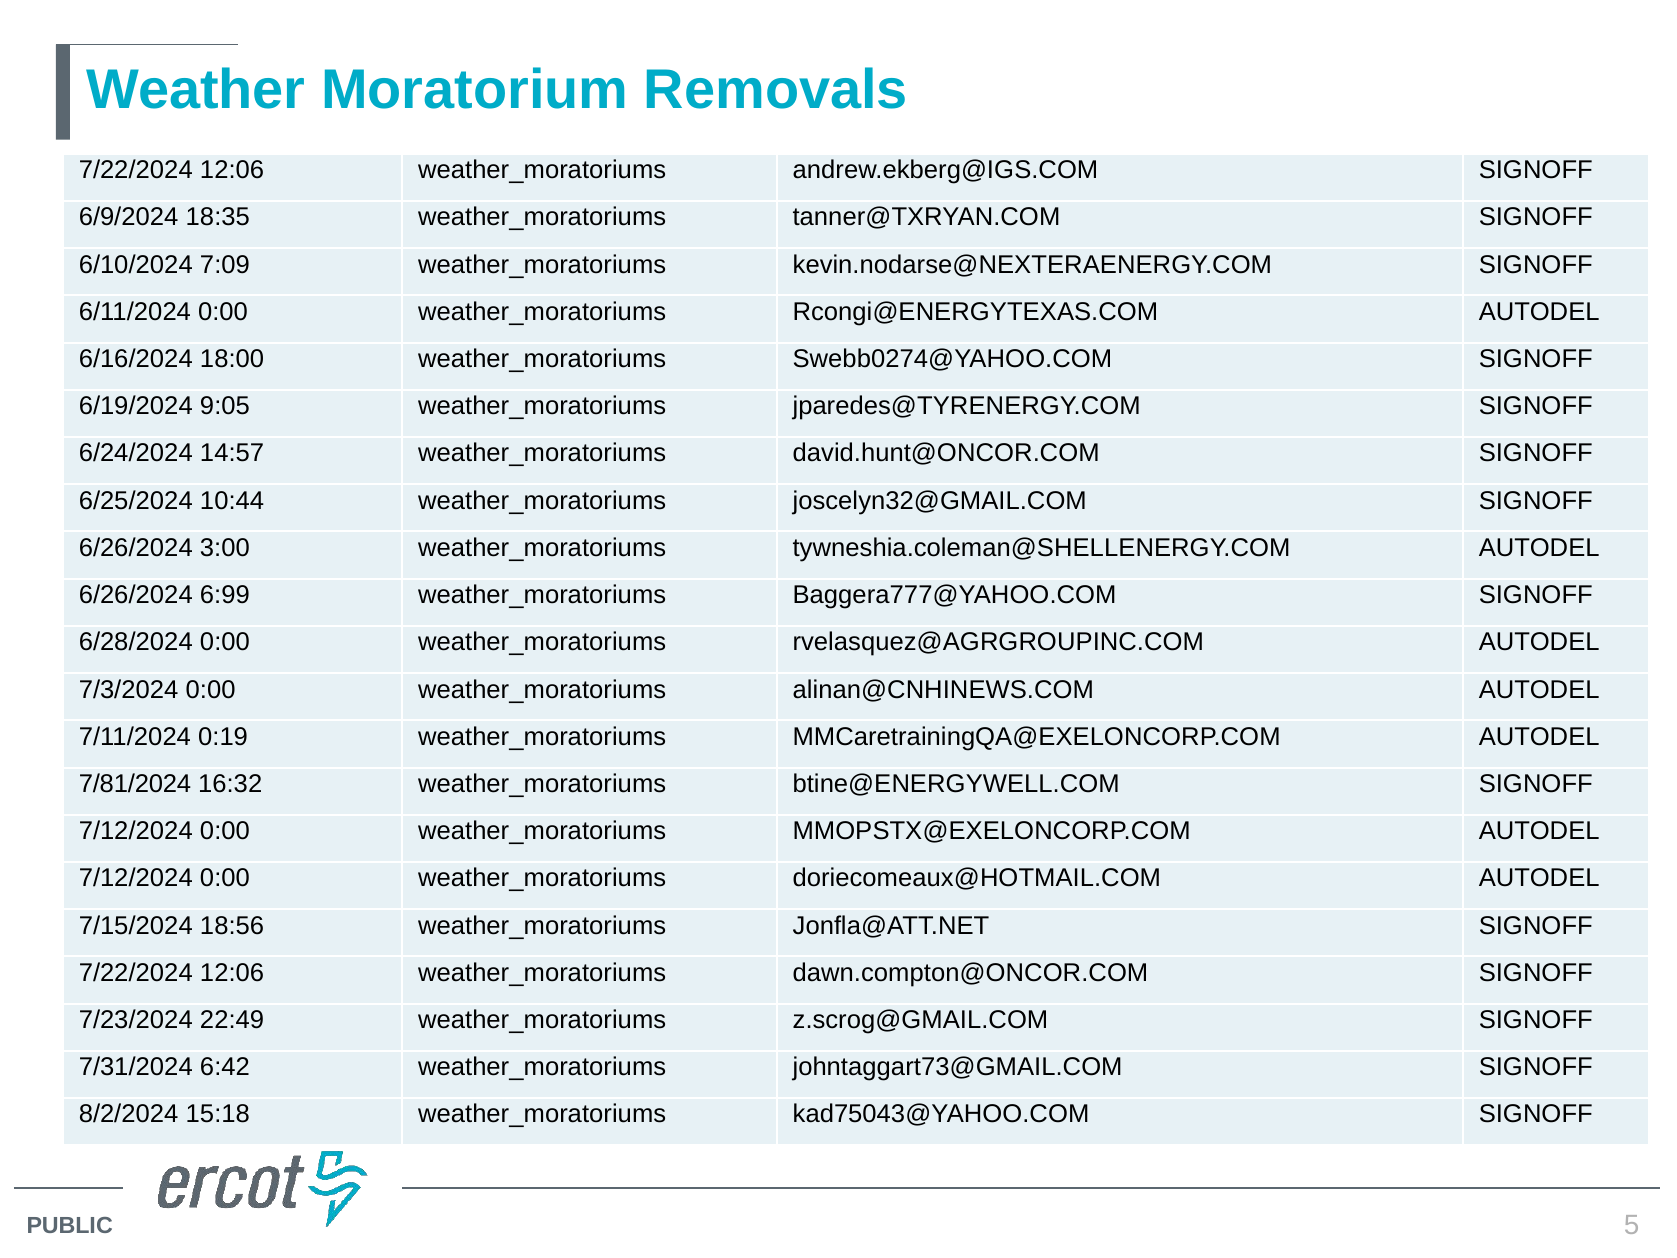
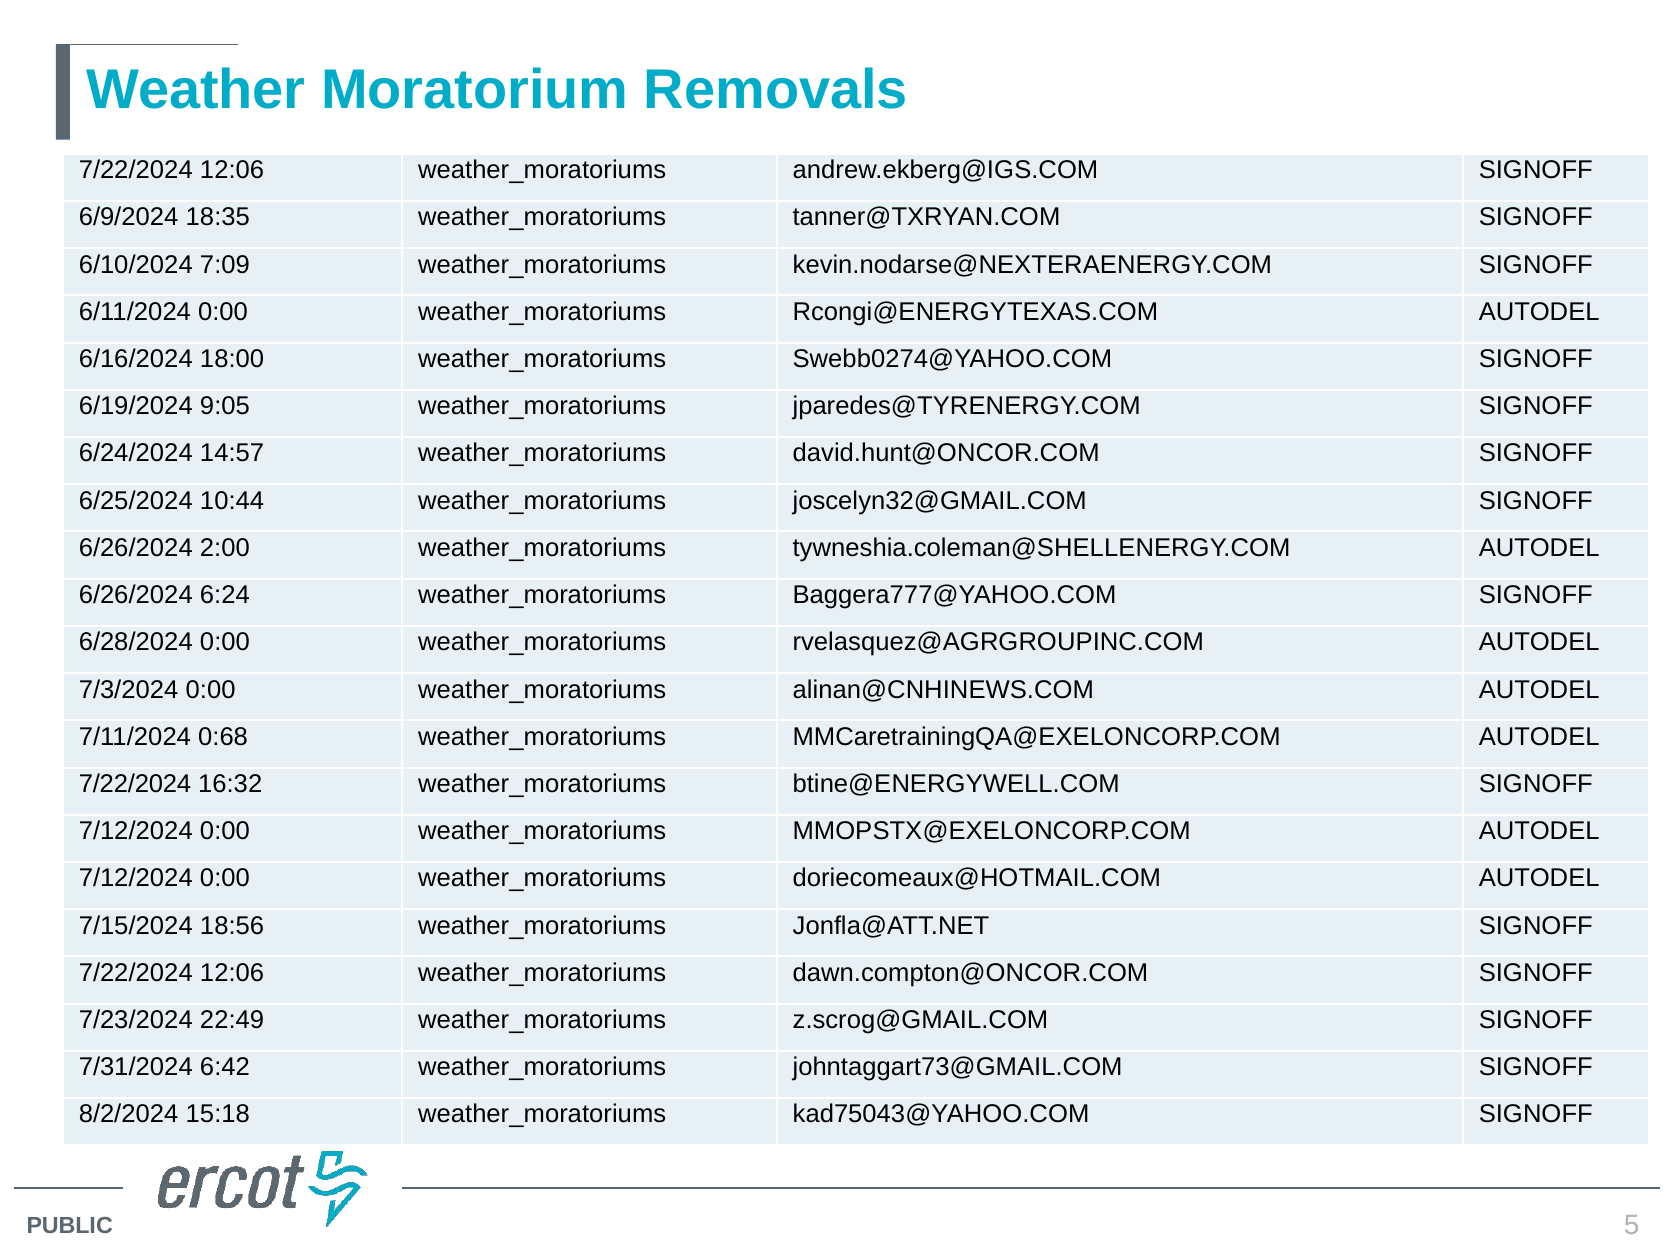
3:00: 3:00 -> 2:00
6:99: 6:99 -> 6:24
0:19: 0:19 -> 0:68
7/81/2024 at (135, 784): 7/81/2024 -> 7/22/2024
